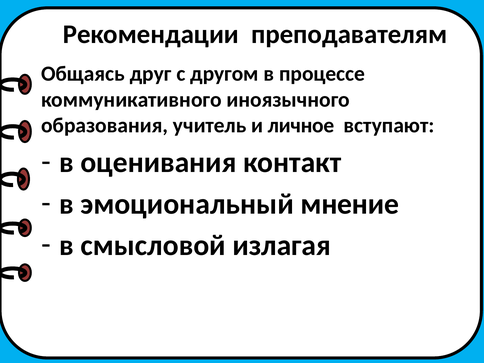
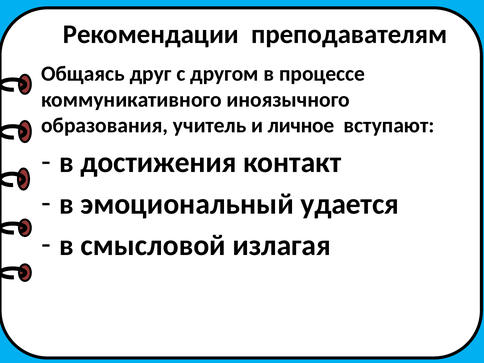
оценивания: оценивания -> достижения
мнение: мнение -> удается
